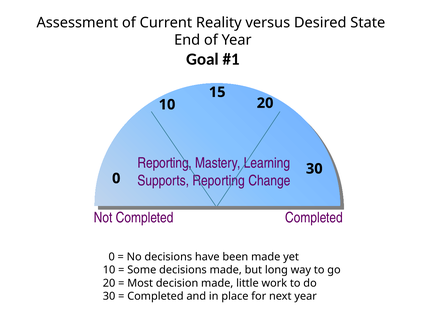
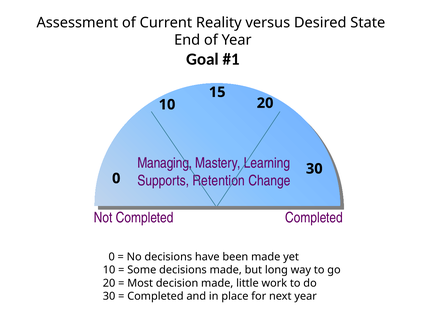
Reporting at (165, 163): Reporting -> Managing
Supports Reporting: Reporting -> Retention
